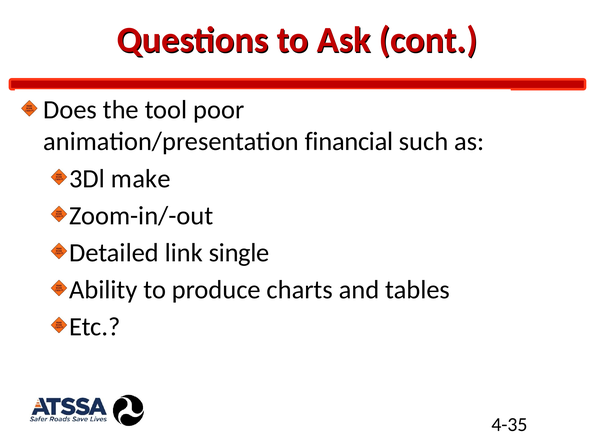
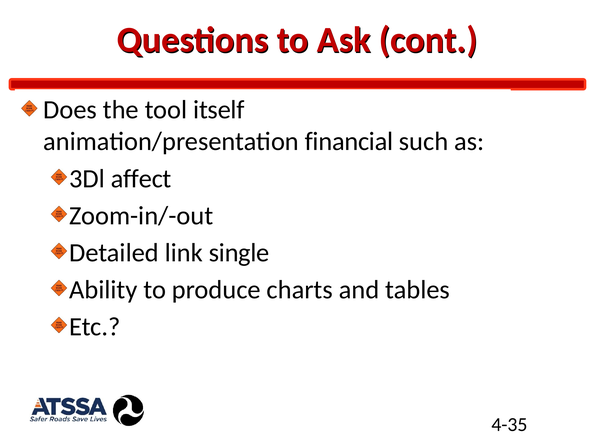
poor: poor -> itself
make: make -> affect
